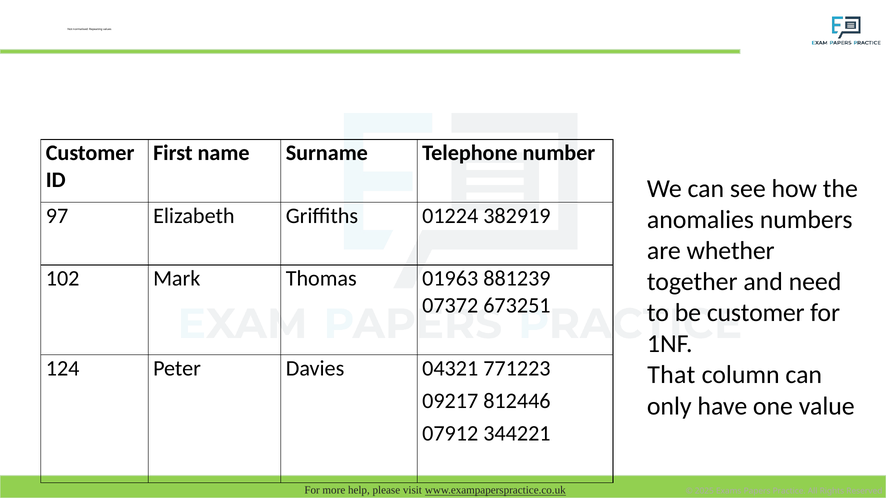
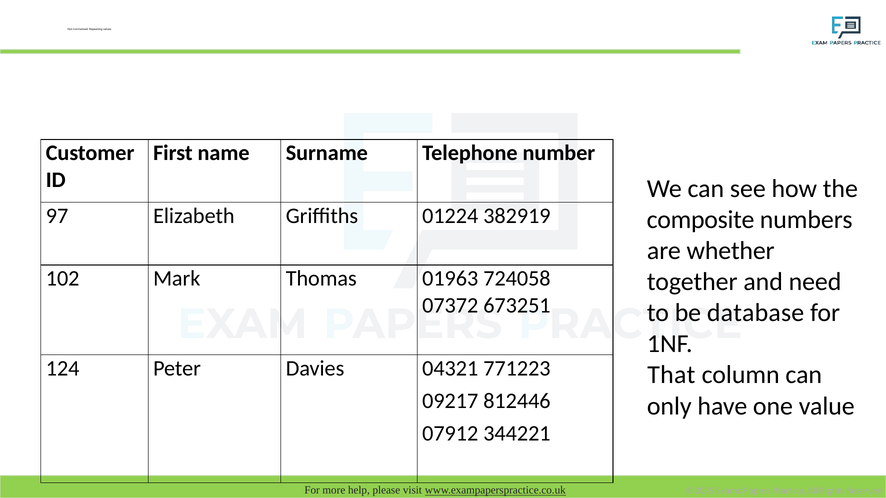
anomalies: anomalies -> composite
881239: 881239 -> 724058
be customer: customer -> database
